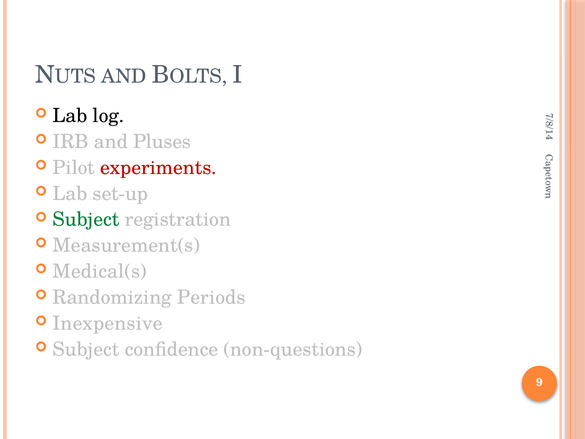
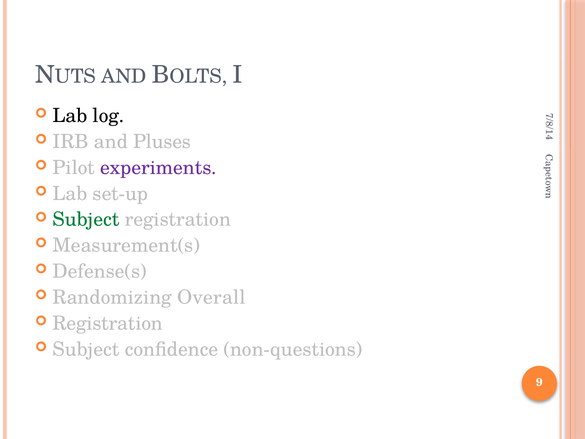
experiments colour: red -> purple
Medical(s: Medical(s -> Defense(s
Periods: Periods -> Overall
Inexpensive at (108, 323): Inexpensive -> Registration
